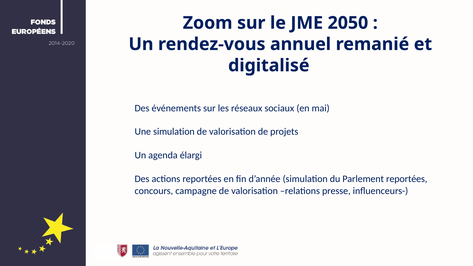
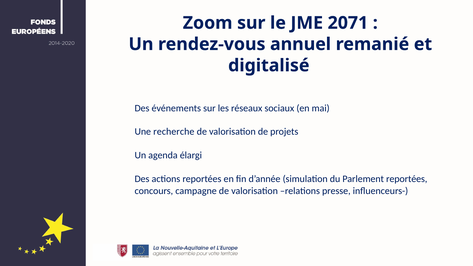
2050: 2050 -> 2071
Une simulation: simulation -> recherche
